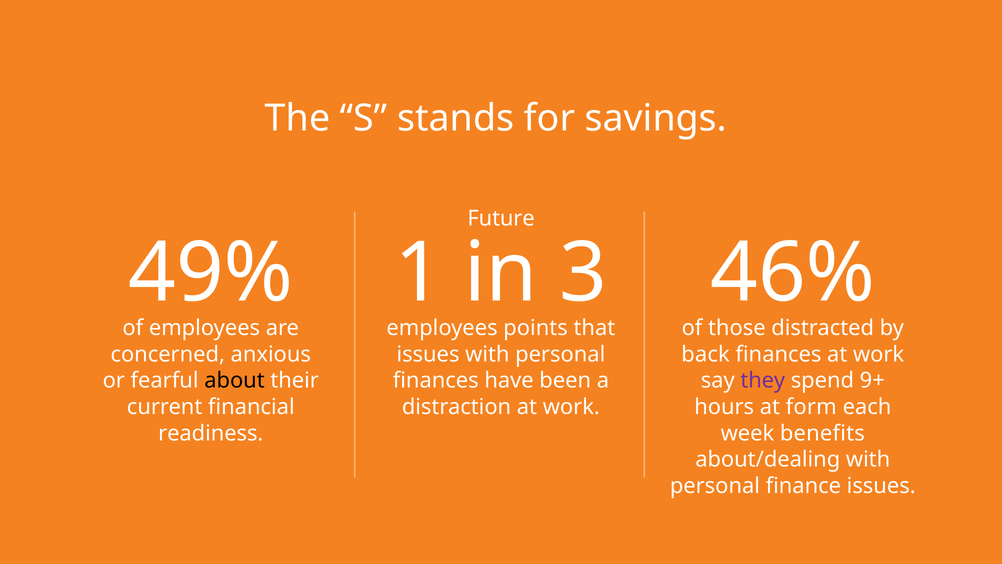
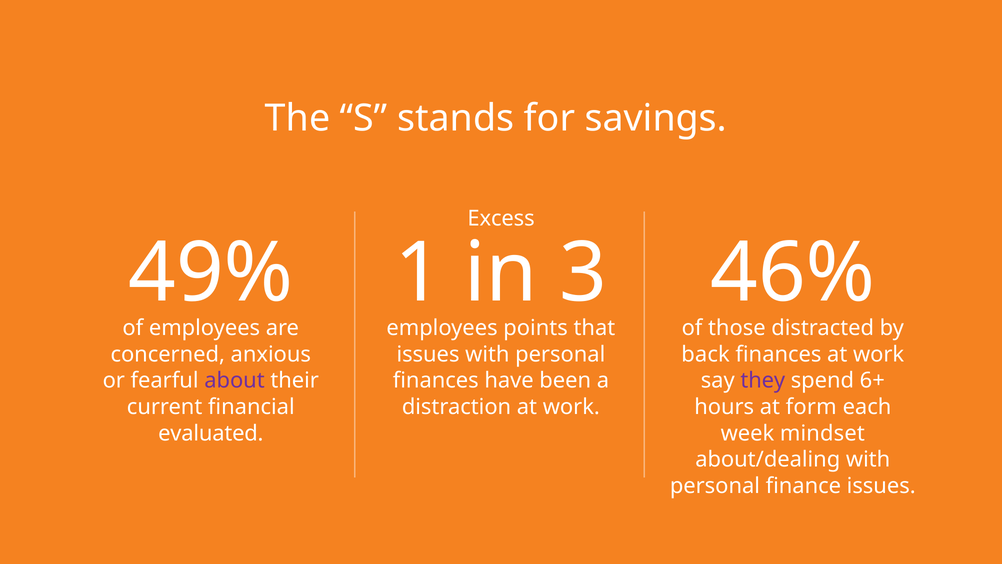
Future: Future -> Excess
about colour: black -> purple
9+: 9+ -> 6+
readiness: readiness -> evaluated
benefits: benefits -> mindset
